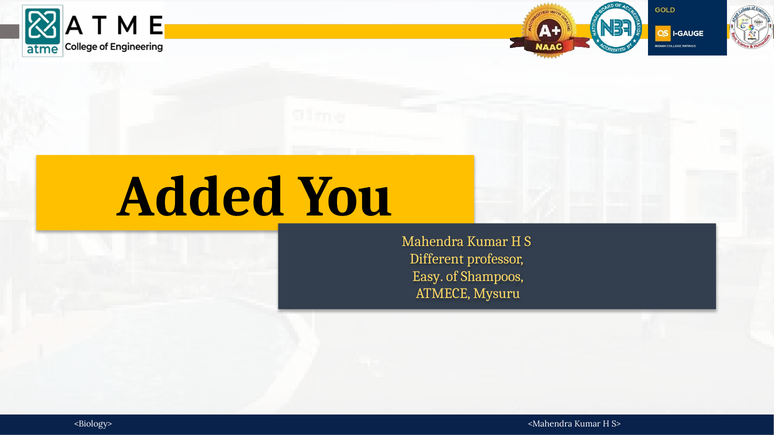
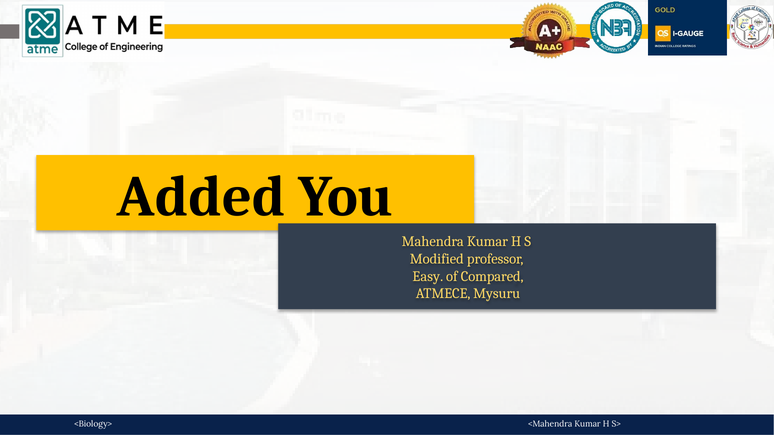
Different: Different -> Modified
Shampoos: Shampoos -> Compared
